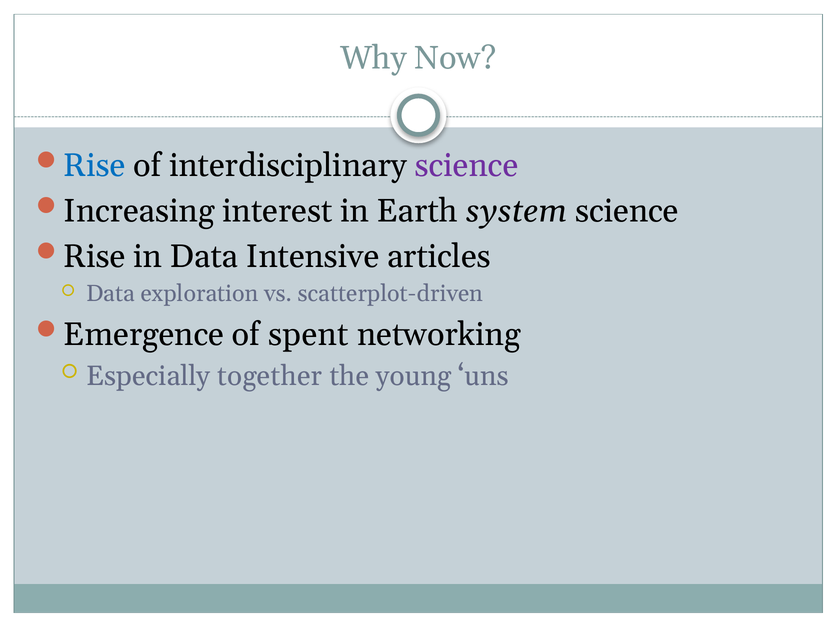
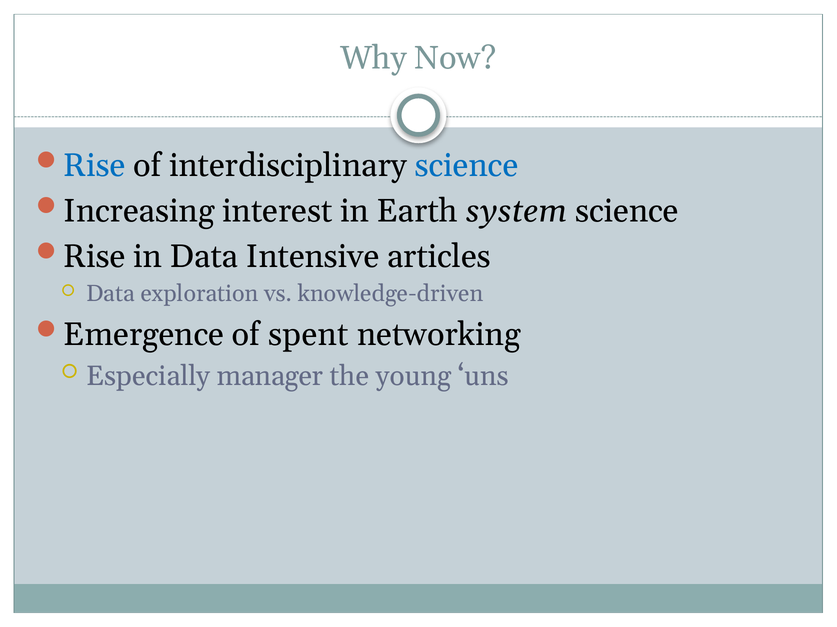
science at (467, 166) colour: purple -> blue
scatterplot-driven: scatterplot-driven -> knowledge-driven
together: together -> manager
